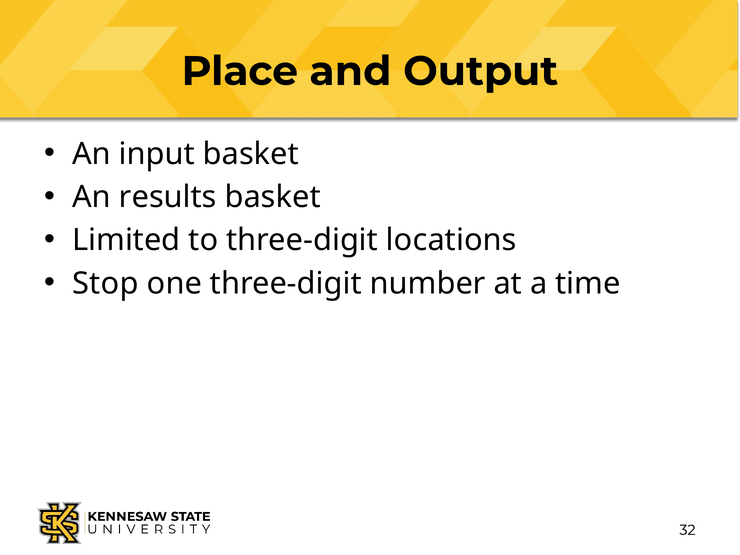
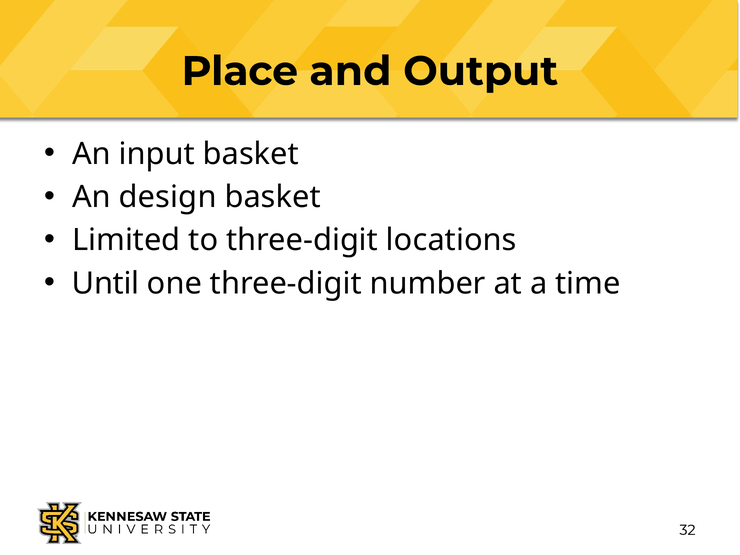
results: results -> design
Stop: Stop -> Until
